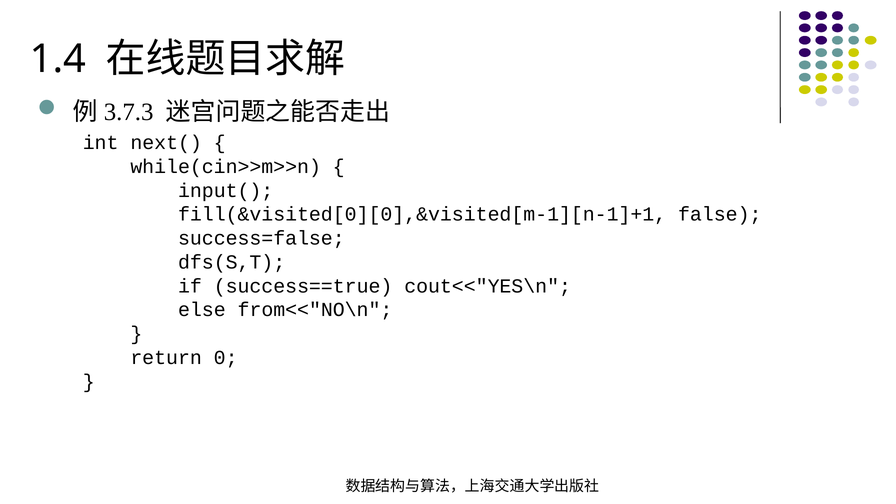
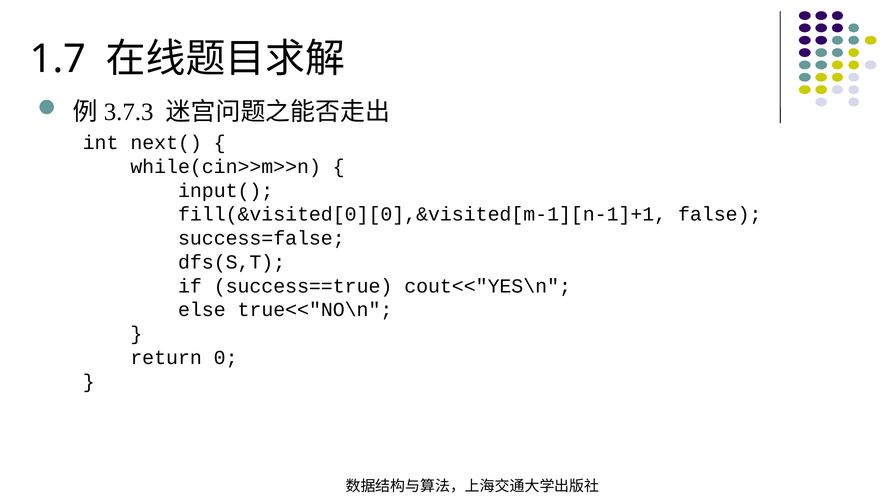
1.4: 1.4 -> 1.7
from<<"NO\n: from<<"NO\n -> true<<"NO\n
